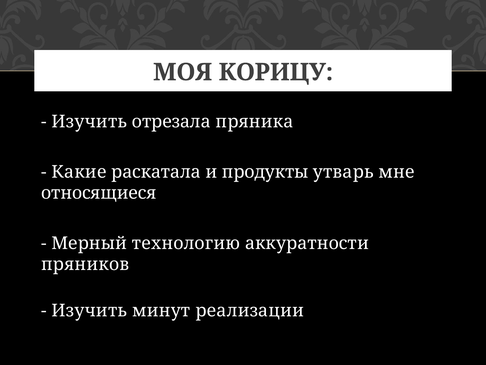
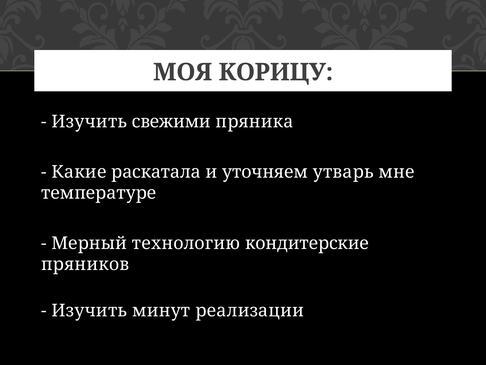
отрезала: отрезала -> свежими
продукты: продукты -> уточняем
относящиеся: относящиеся -> температуре
аккуратности: аккуратности -> кондитерские
